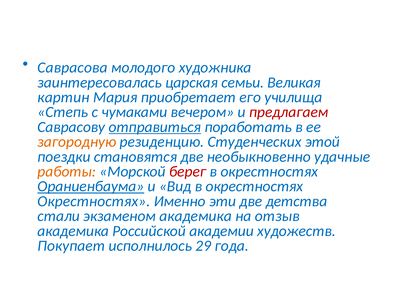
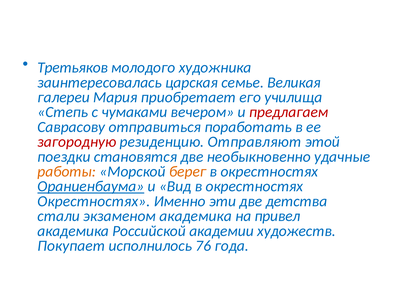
Саврасова: Саврасова -> Третьяков
семьи: семьи -> семье
картин: картин -> галереи
отправиться underline: present -> none
загородную colour: orange -> red
Студенческих: Студенческих -> Отправляют
берег colour: red -> orange
отзыв: отзыв -> привел
29: 29 -> 76
